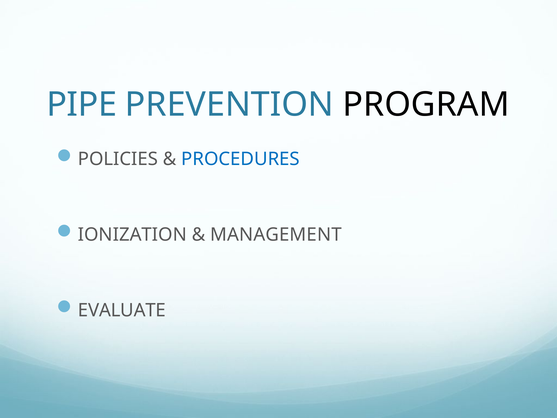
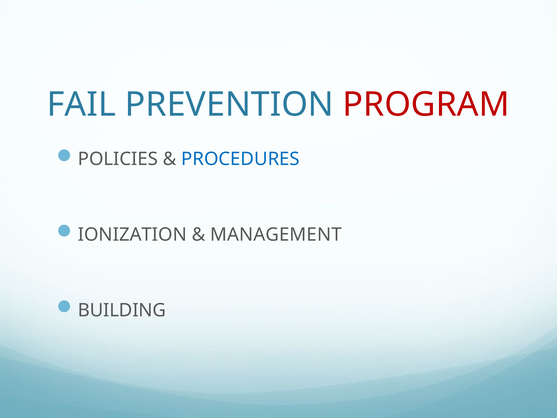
PIPE: PIPE -> FAIL
PROGRAM colour: black -> red
EVALUATE: EVALUATE -> BUILDING
